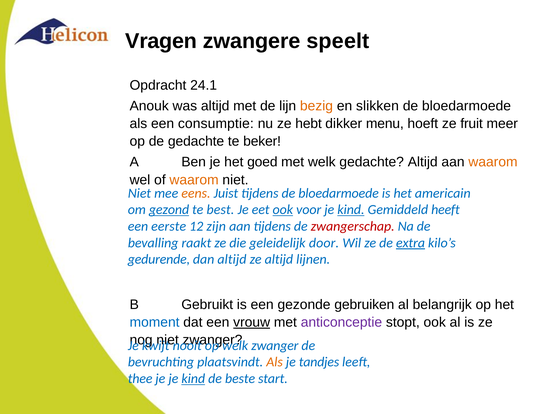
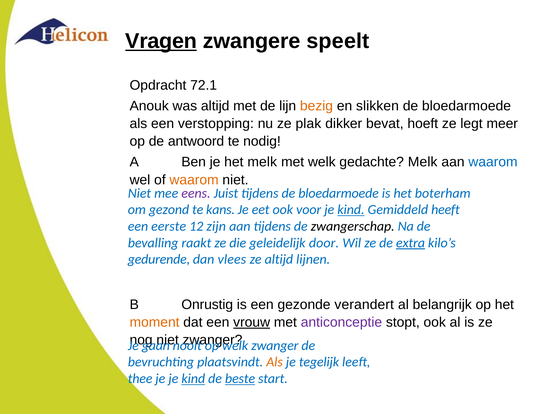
Vragen underline: none -> present
24.1: 24.1 -> 72.1
consumptie: consumptie -> verstopping
hebt: hebt -> plak
menu: menu -> bevat
fruit: fruit -> legt
de gedachte: gedachte -> antwoord
beker: beker -> nodig
het goed: goed -> melk
gedachte Altijd: Altijd -> Melk
waarom at (493, 162) colour: orange -> blue
eens colour: orange -> purple
americain: americain -> boterham
gezond underline: present -> none
best: best -> kans
ook at (283, 210) underline: present -> none
zwangerschap colour: red -> black
dan altijd: altijd -> vlees
Gebruikt: Gebruikt -> Onrustig
gebruiken: gebruiken -> verandert
moment colour: blue -> orange
kwijt: kwijt -> gaan
tandjes: tandjes -> tegelijk
beste underline: none -> present
